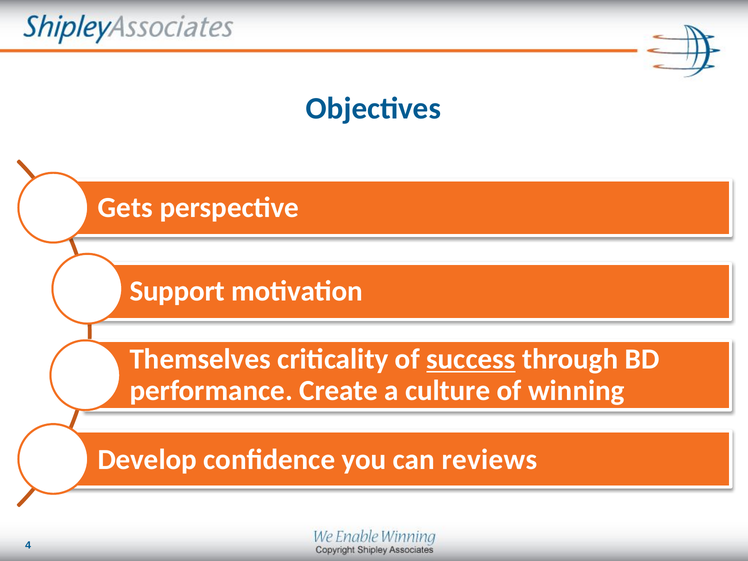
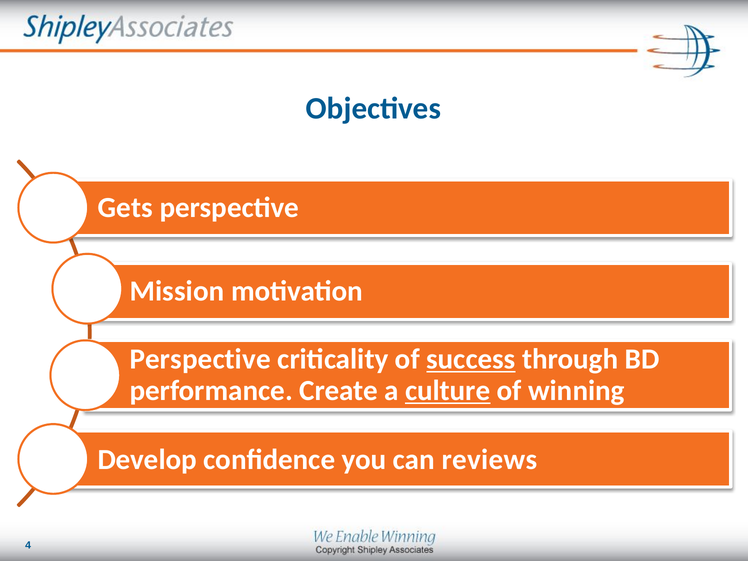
Support: Support -> Mission
Themselves at (200, 359): Themselves -> Perspective
culture underline: none -> present
